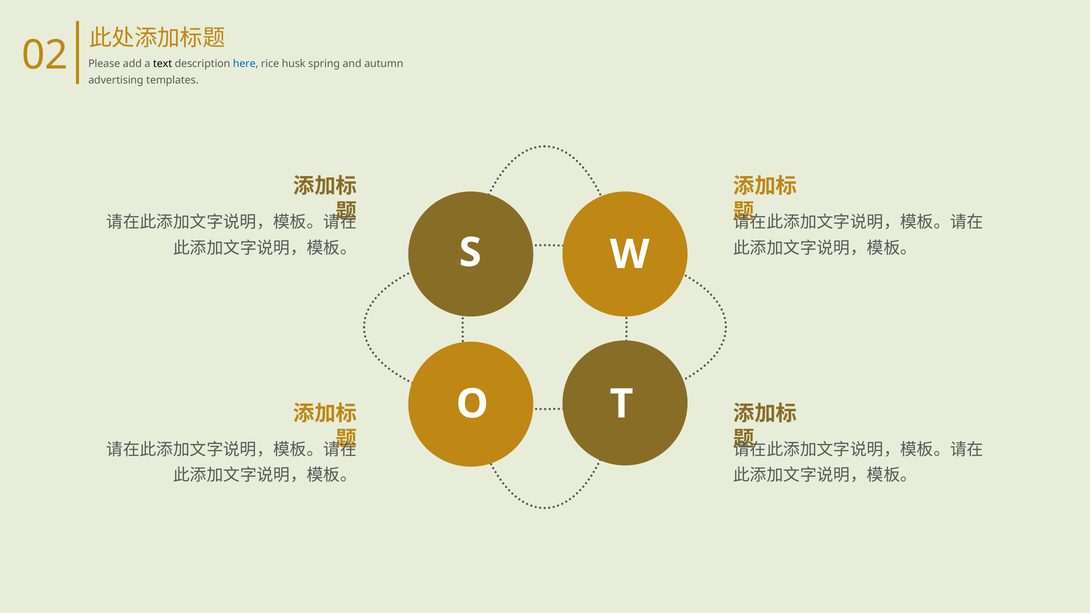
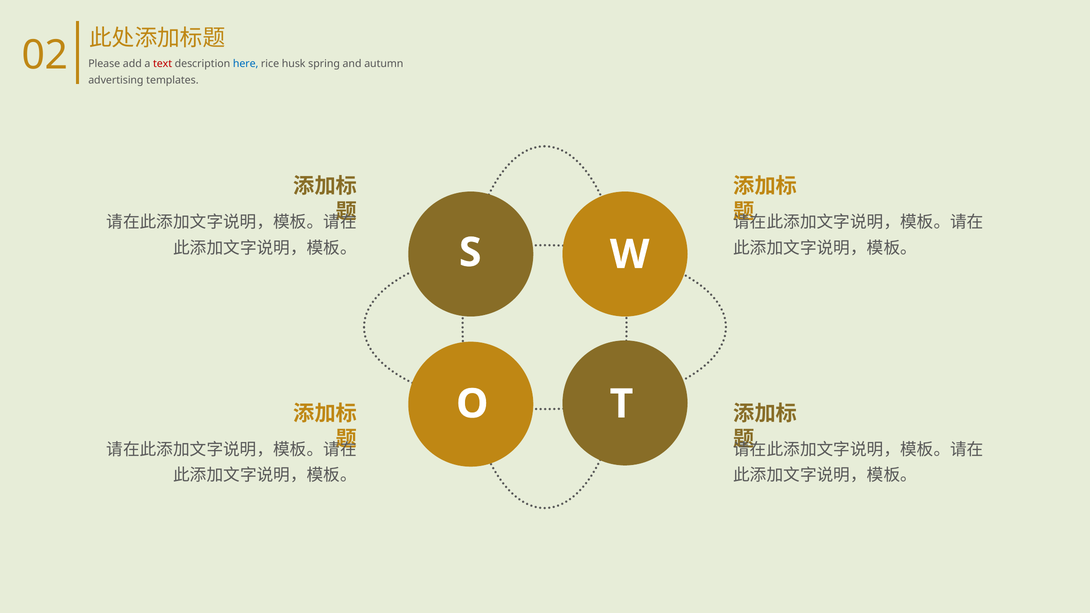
text colour: black -> red
